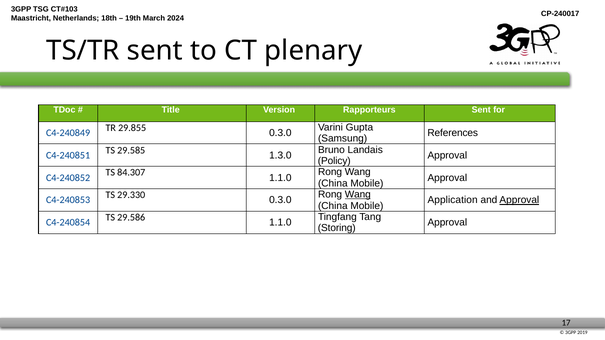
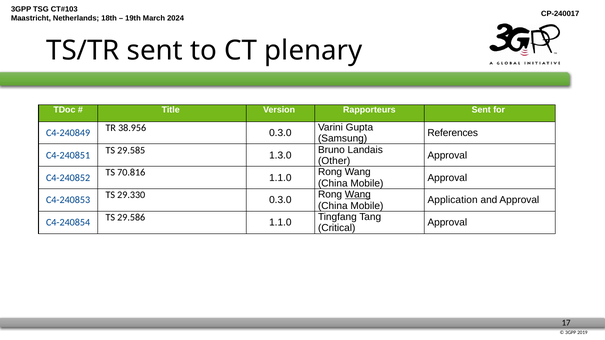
29.855: 29.855 -> 38.956
Policy: Policy -> Other
84.307: 84.307 -> 70.816
Approval at (519, 200) underline: present -> none
Storing: Storing -> Critical
